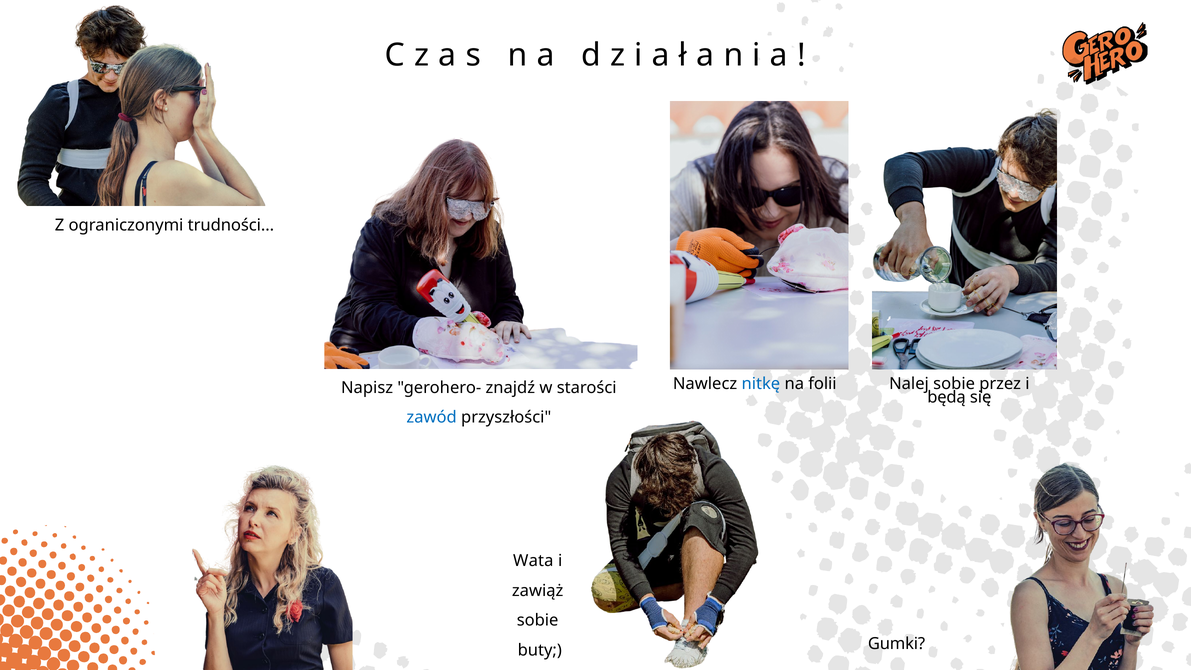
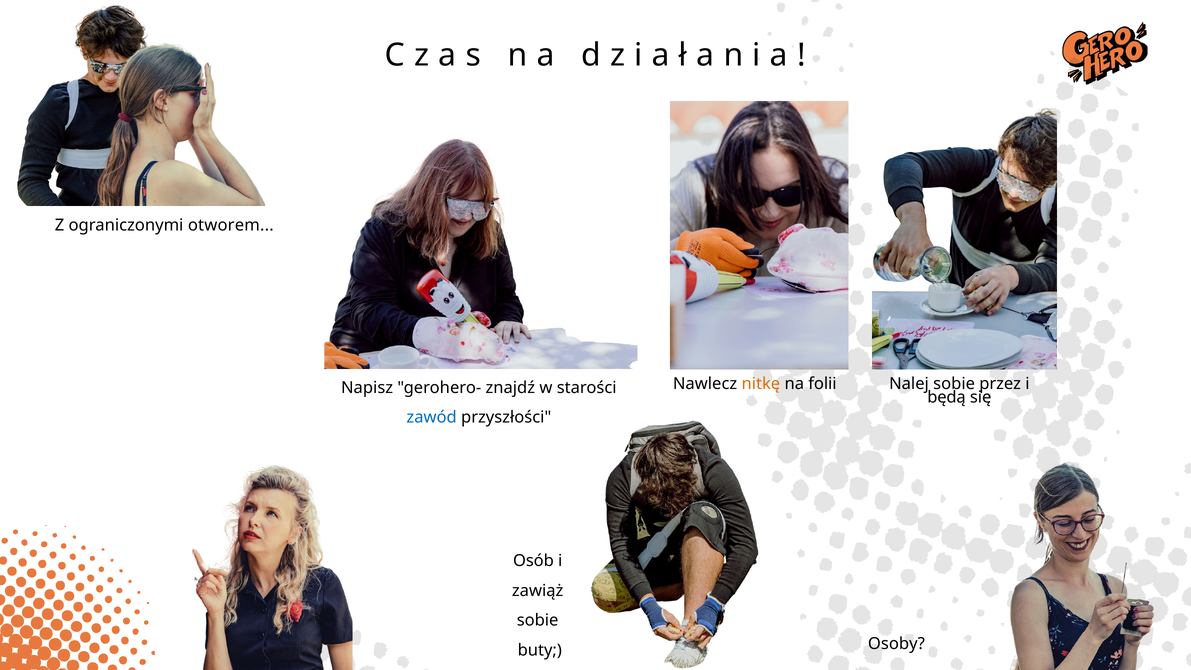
trudności: trudności -> otworem
nitkę colour: blue -> orange
Wata: Wata -> Osób
Gumki: Gumki -> Osoby
